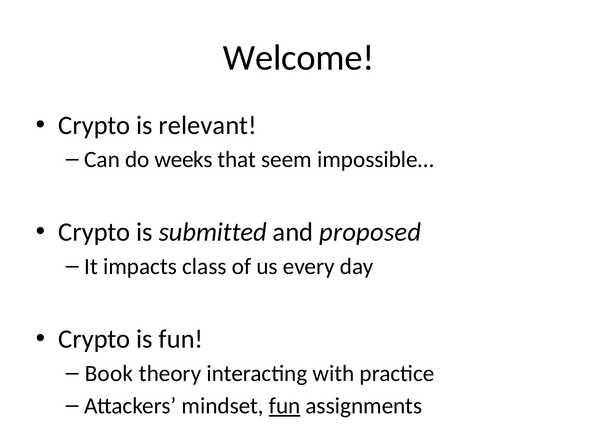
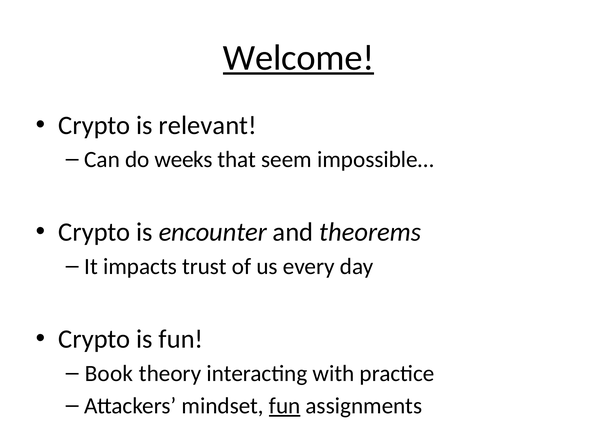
Welcome underline: none -> present
submitted: submitted -> encounter
proposed: proposed -> theorems
class: class -> trust
